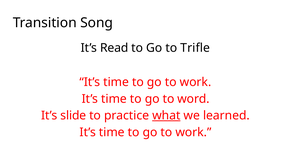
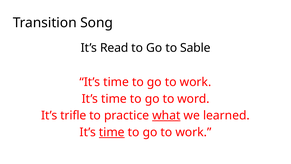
Trifle: Trifle -> Sable
slide: slide -> trifle
time at (112, 132) underline: none -> present
